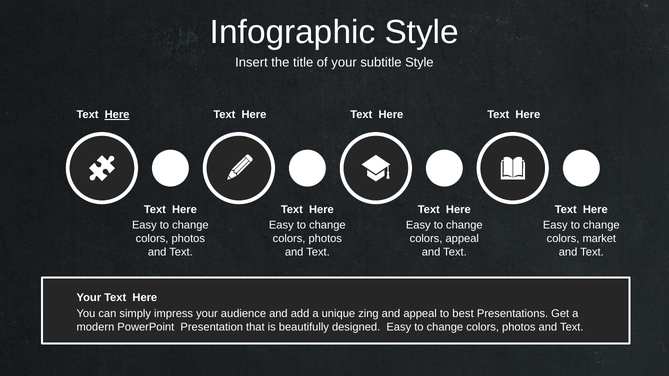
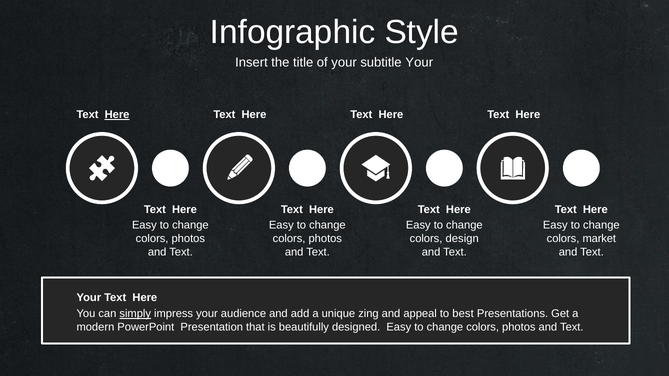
subtitle Style: Style -> Your
colors appeal: appeal -> design
simply underline: none -> present
